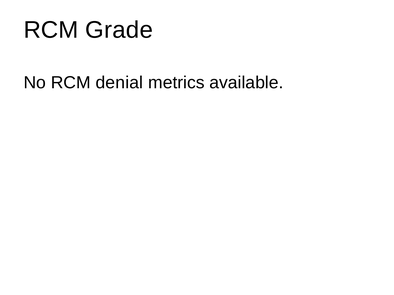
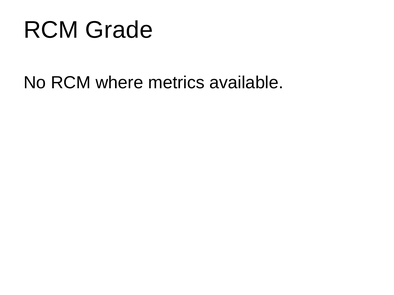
denial: denial -> where
